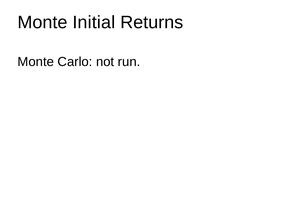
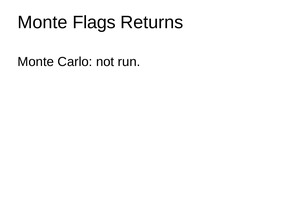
Initial: Initial -> Flags
